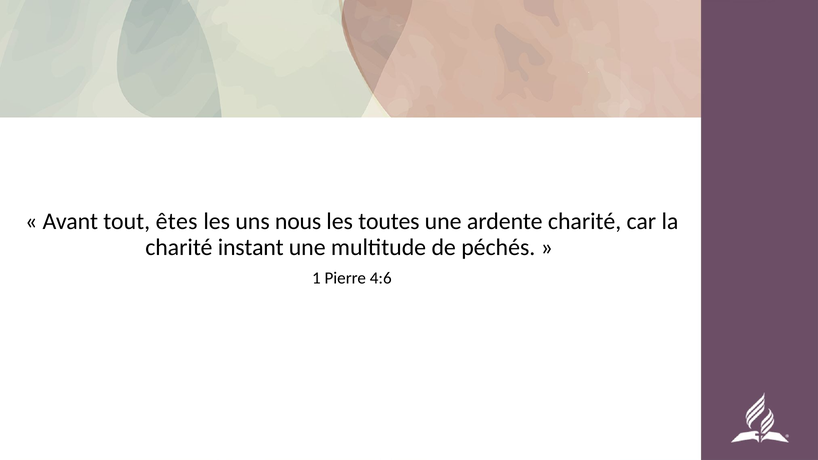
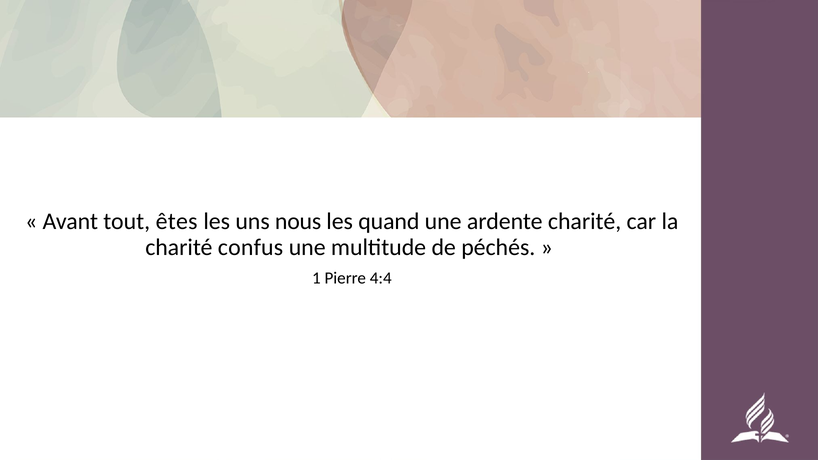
toutes: toutes -> quand
instant: instant -> confus
4:6: 4:6 -> 4:4
